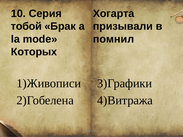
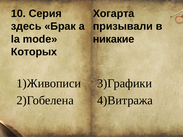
тобой: тобой -> здесь
помнил: помнил -> никакие
